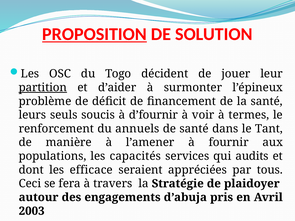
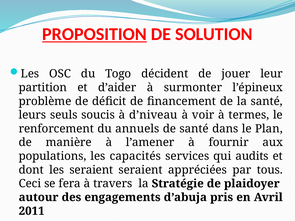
partition underline: present -> none
d’fournir: d’fournir -> d’niveau
Tant: Tant -> Plan
les efficace: efficace -> seraient
2003: 2003 -> 2011
